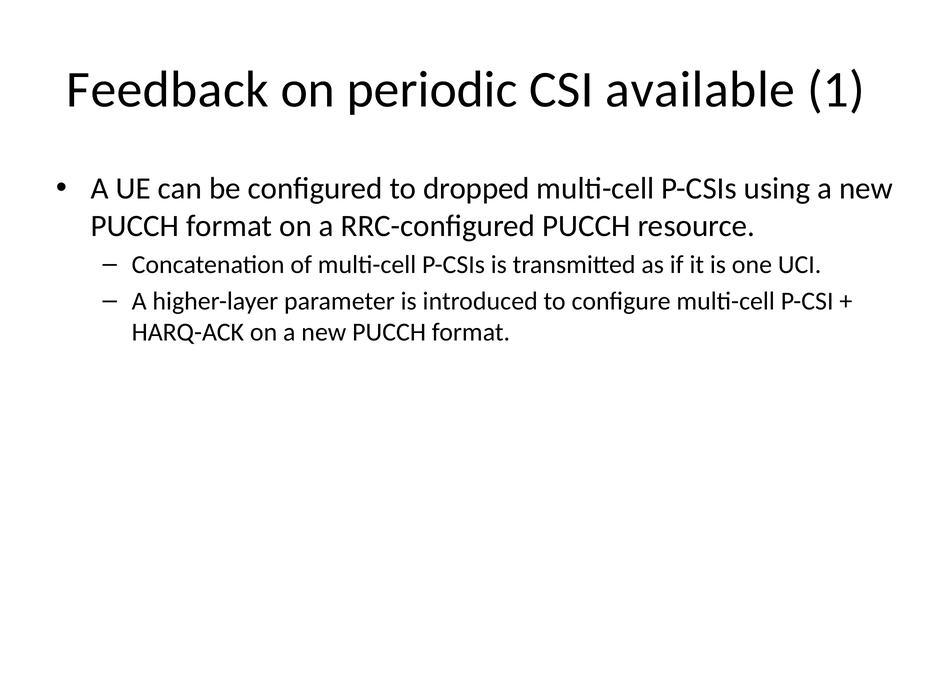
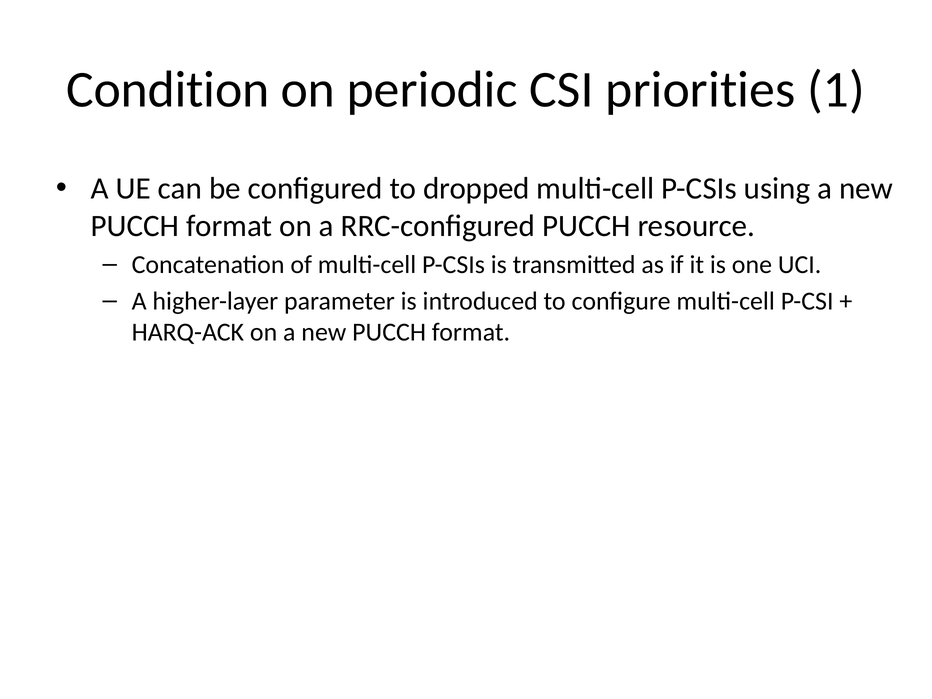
Feedback: Feedback -> Condition
available: available -> priorities
